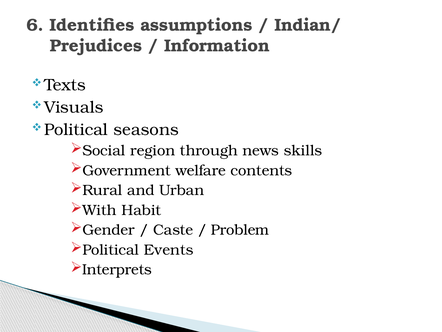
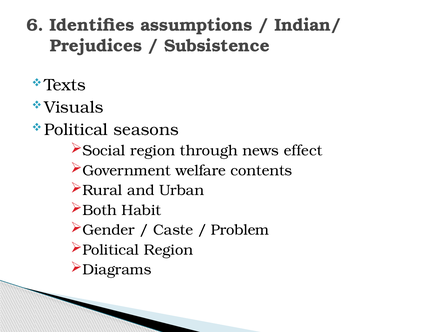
Information: Information -> Subsistence
skills: skills -> effect
With: With -> Both
Political Events: Events -> Region
Interprets: Interprets -> Diagrams
